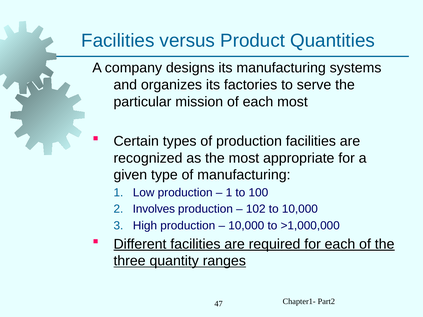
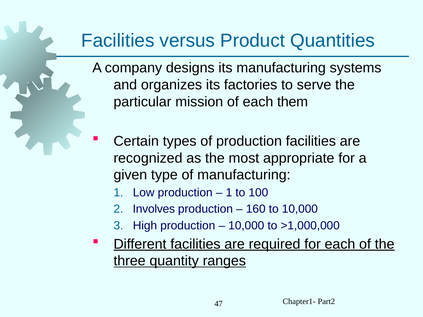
each most: most -> them
102: 102 -> 160
